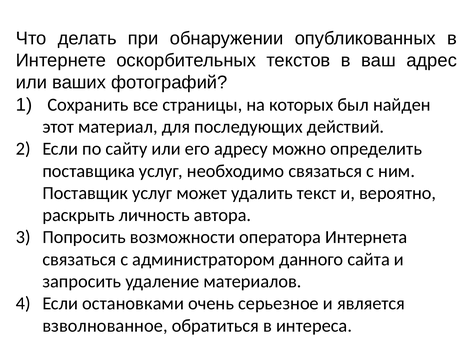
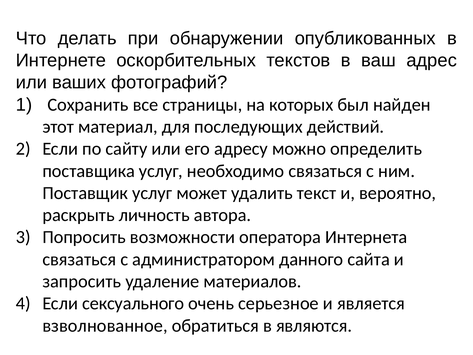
остановками: остановками -> сексуального
интереса: интереса -> являются
